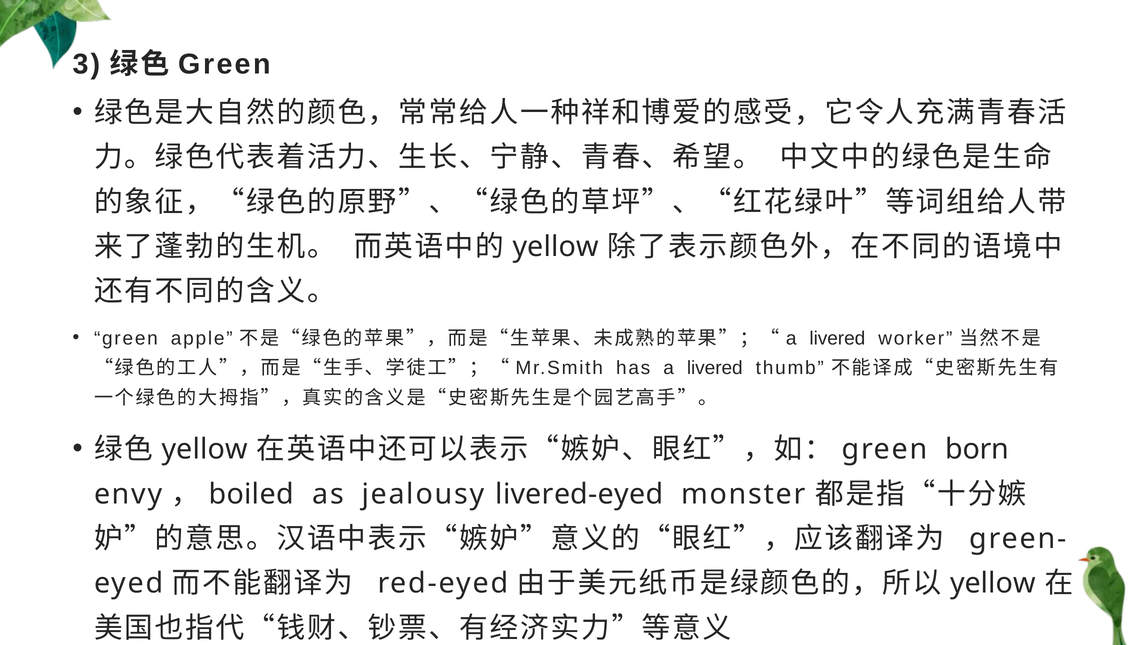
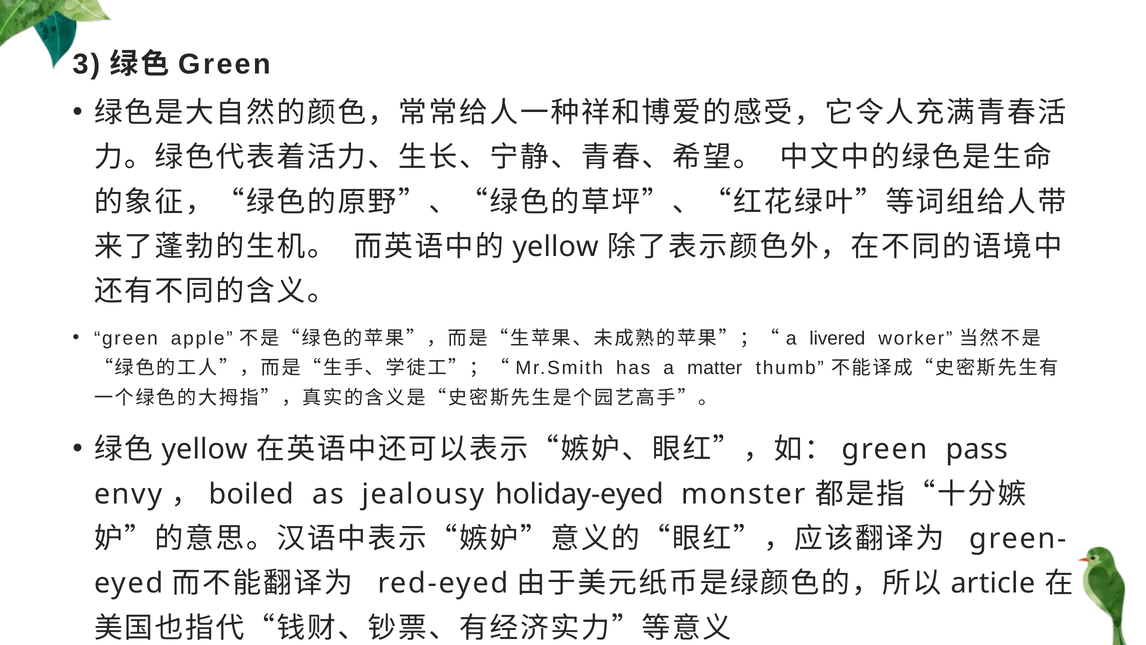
has a livered: livered -> matter
born: born -> pass
livered-eyed: livered-eyed -> holiday-eyed
yellow at (993, 583): yellow -> article
